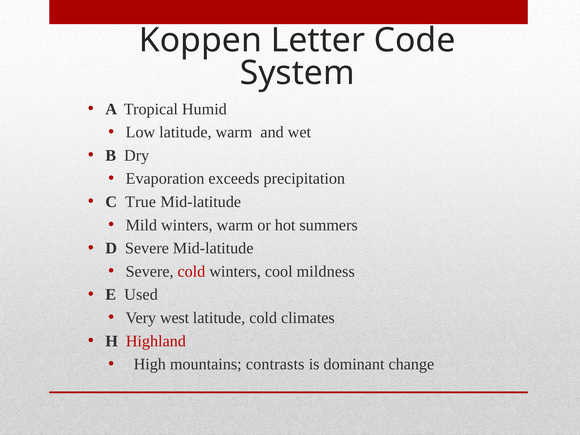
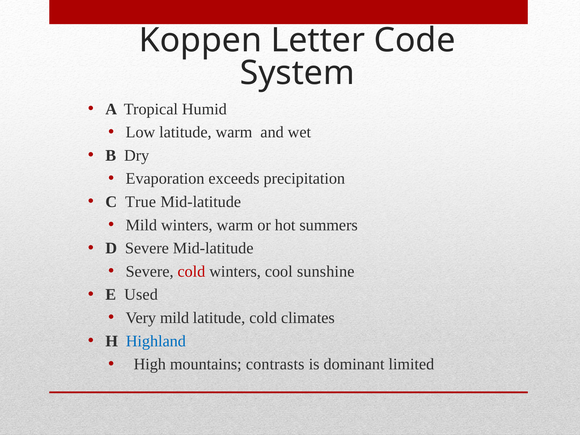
mildness: mildness -> sunshine
Very west: west -> mild
Highland colour: red -> blue
change: change -> limited
